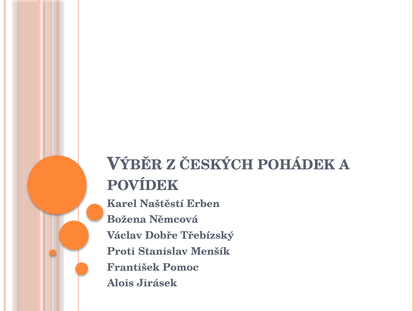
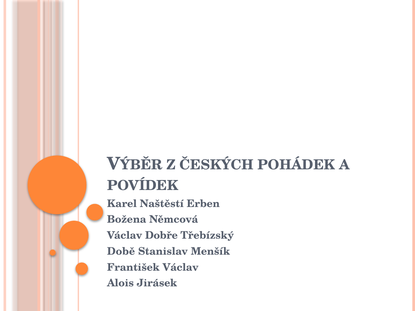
Proti: Proti -> Době
František Pomoc: Pomoc -> Václav
